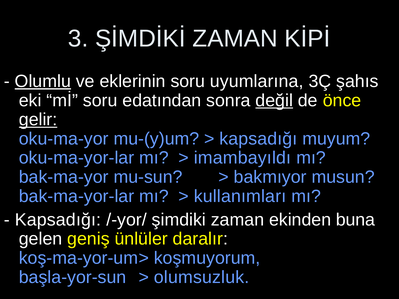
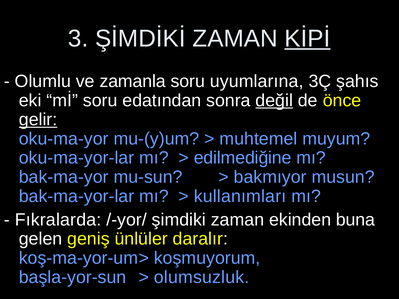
KİPİ underline: none -> present
Olumlu underline: present -> none
eklerinin: eklerinin -> zamanla
kapsadığı at (258, 139): kapsadığı -> muhtemel
imambayıldı: imambayıldı -> edilmediğine
Kapsadığı at (58, 220): Kapsadığı -> Fıkralarda
